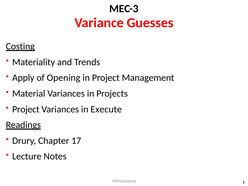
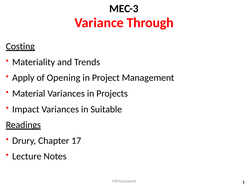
Guesses: Guesses -> Through
Project at (26, 109): Project -> Impact
Execute: Execute -> Suitable
